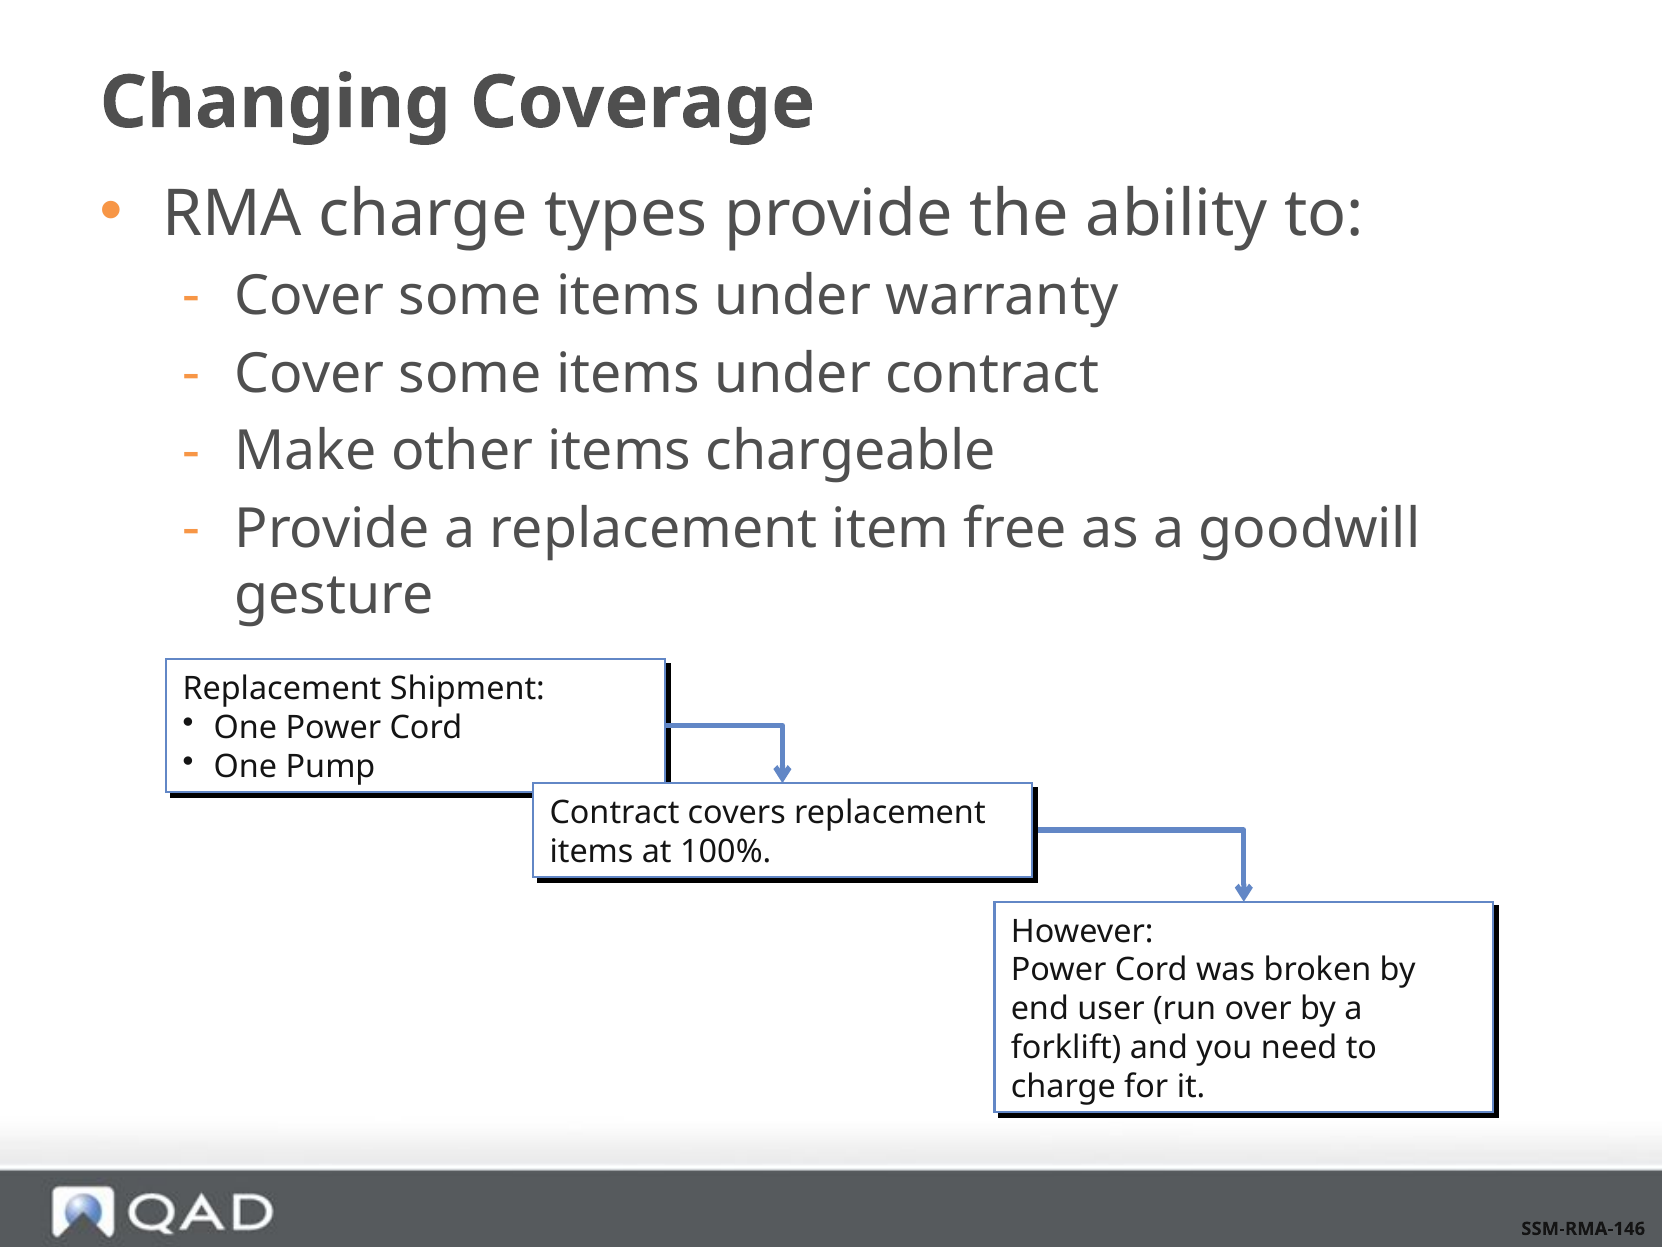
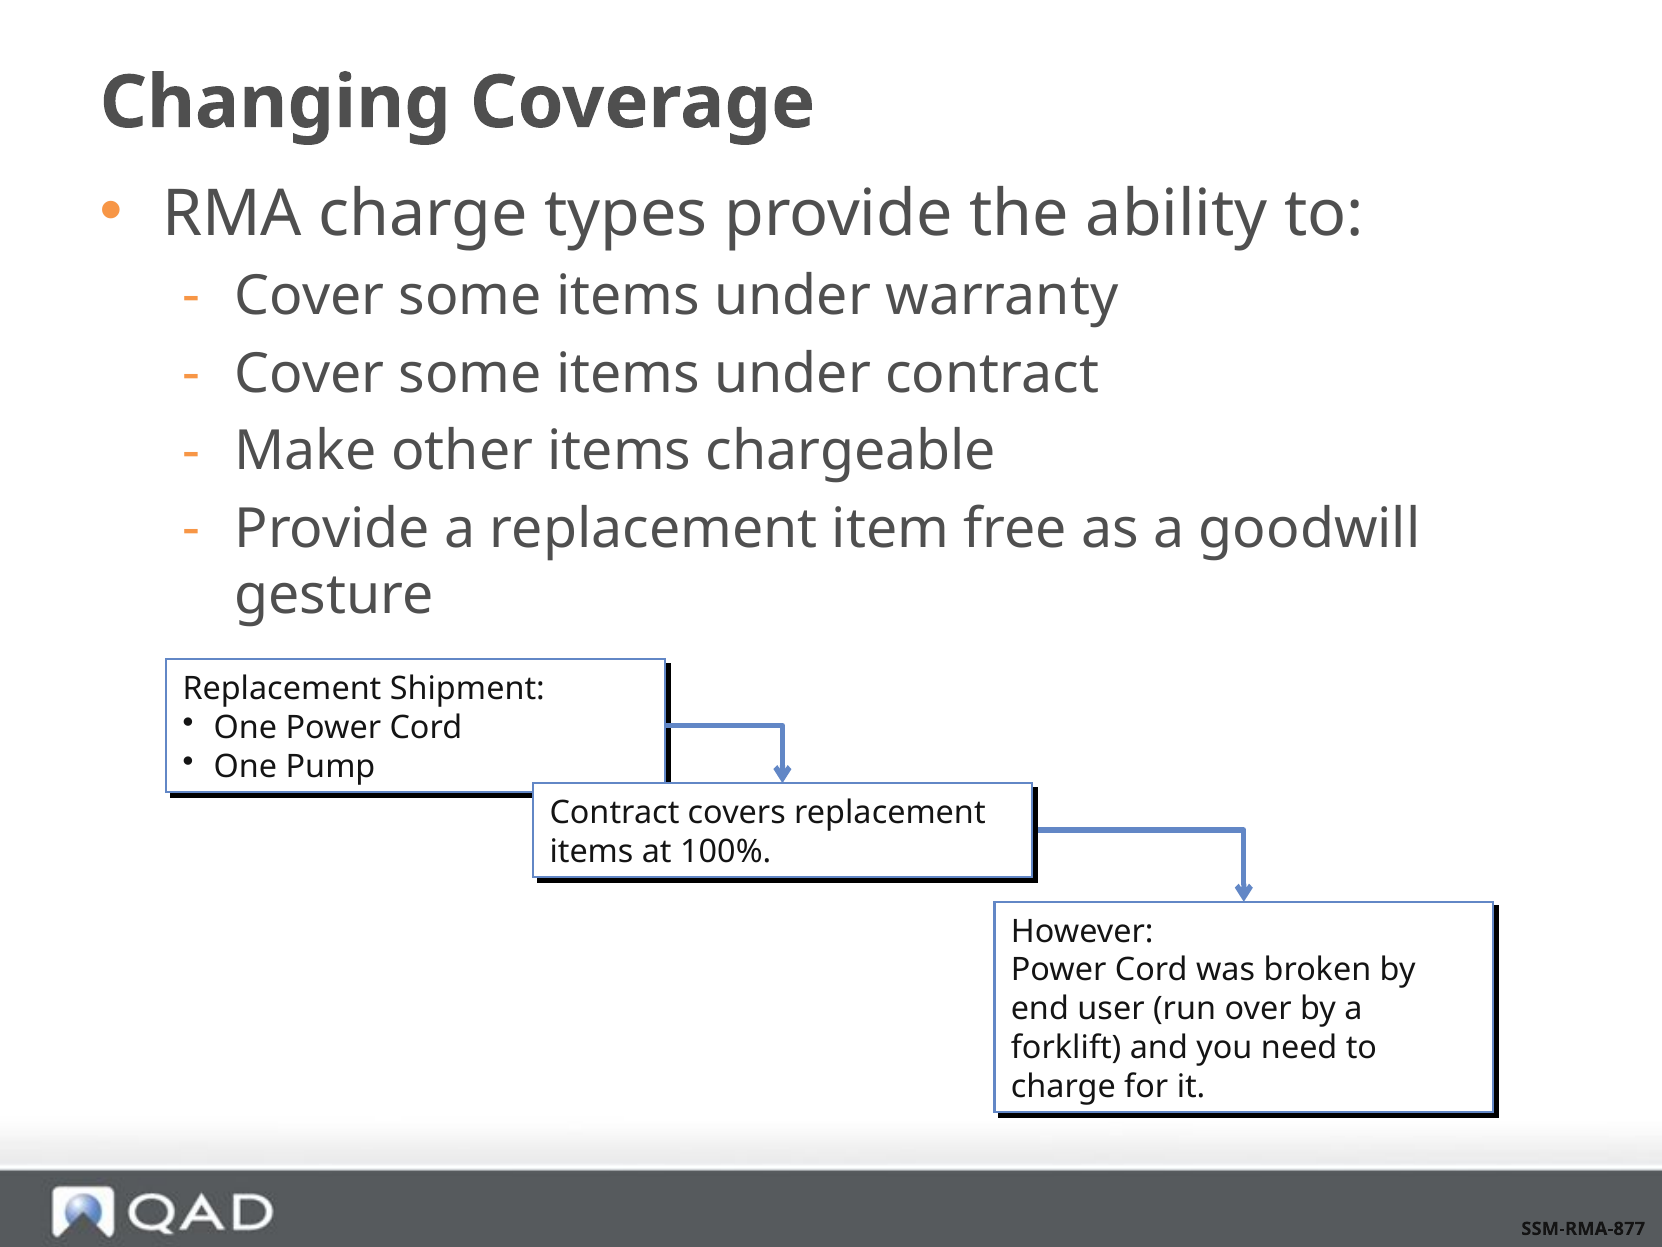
SSM-RMA-146: SSM-RMA-146 -> SSM-RMA-877
